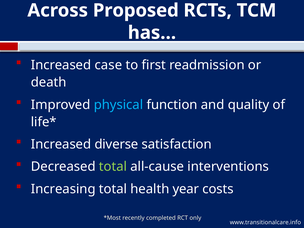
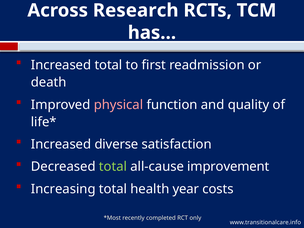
Proposed: Proposed -> Research
Increased case: case -> total
physical colour: light blue -> pink
interventions: interventions -> improvement
